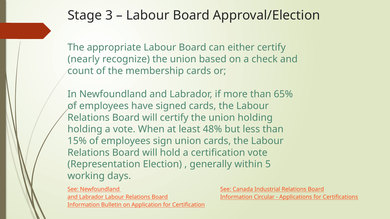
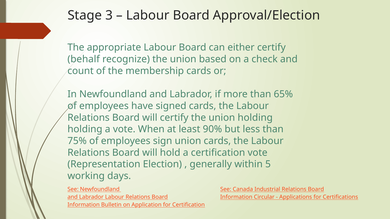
nearly: nearly -> behalf
48%: 48% -> 90%
15%: 15% -> 75%
